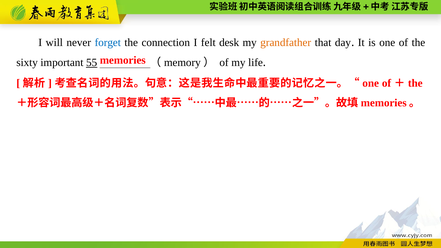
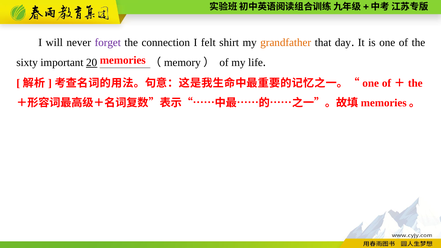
forget colour: blue -> purple
desk: desk -> shirt
55: 55 -> 20
